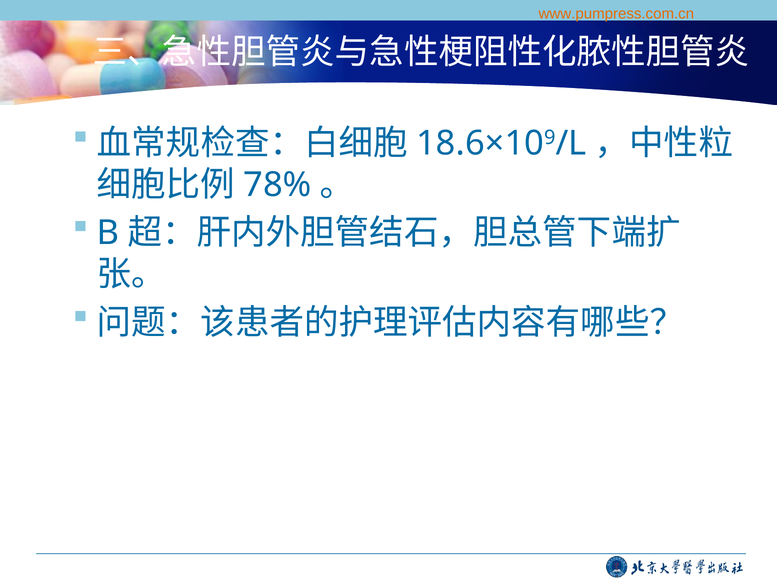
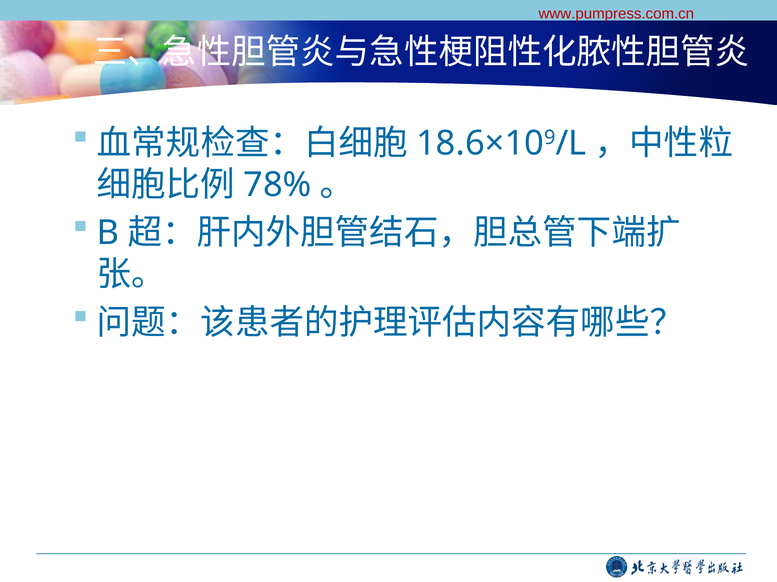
www.pumpress.com.cn colour: orange -> red
